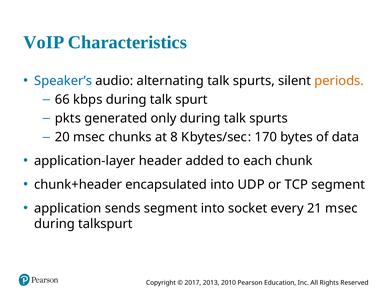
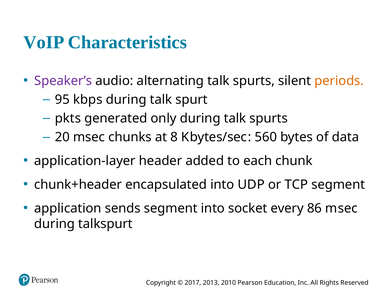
Speaker’s colour: blue -> purple
66: 66 -> 95
170: 170 -> 560
21: 21 -> 86
